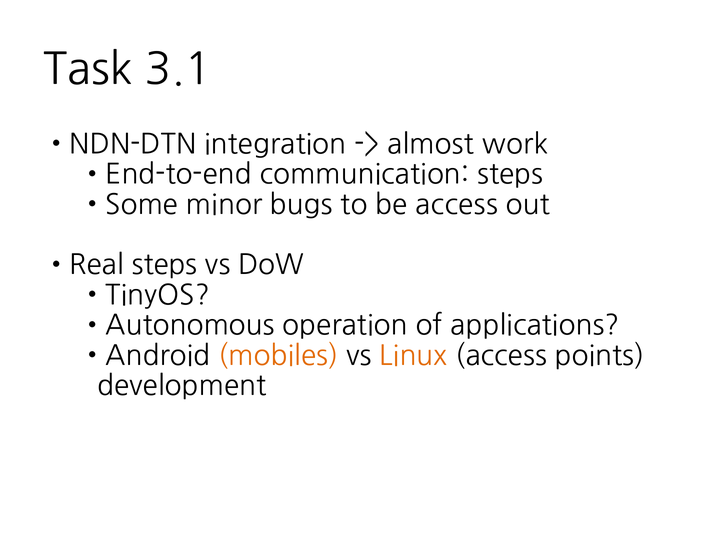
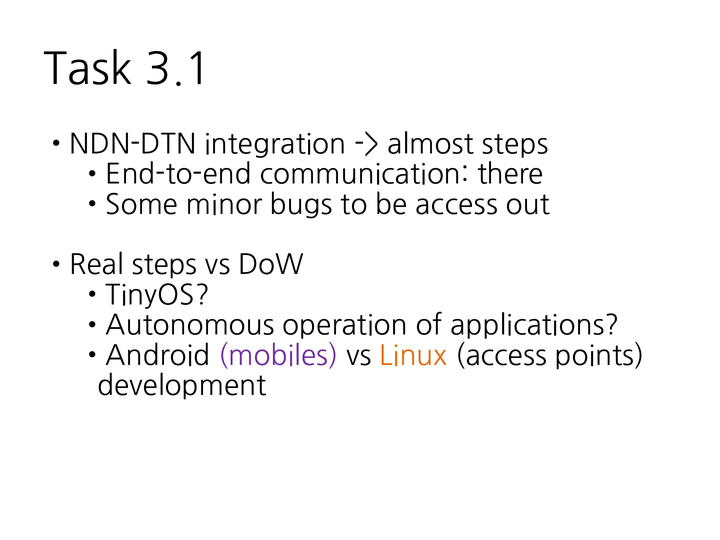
almost work: work -> steps
communication steps: steps -> there
mobiles colour: orange -> purple
